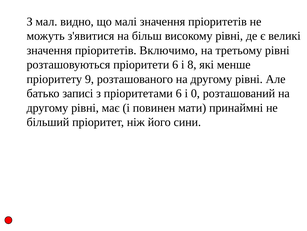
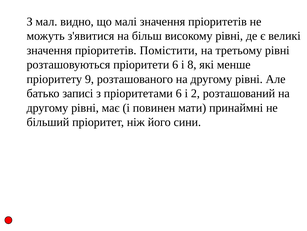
Включимо: Включимо -> Помістити
0: 0 -> 2
